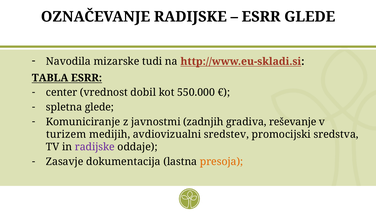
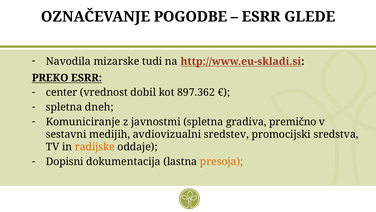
OZNAČEVANJE RADIJSKE: RADIJSKE -> POGODBE
TABLA: TABLA -> PREKO
550.000: 550.000 -> 897.362
spletna glede: glede -> dneh
javnostmi zadnjih: zadnjih -> spletna
reševanje: reševanje -> premično
turizem: turizem -> sestavni
radijske at (95, 147) colour: purple -> orange
Zasavje: Zasavje -> Dopisni
